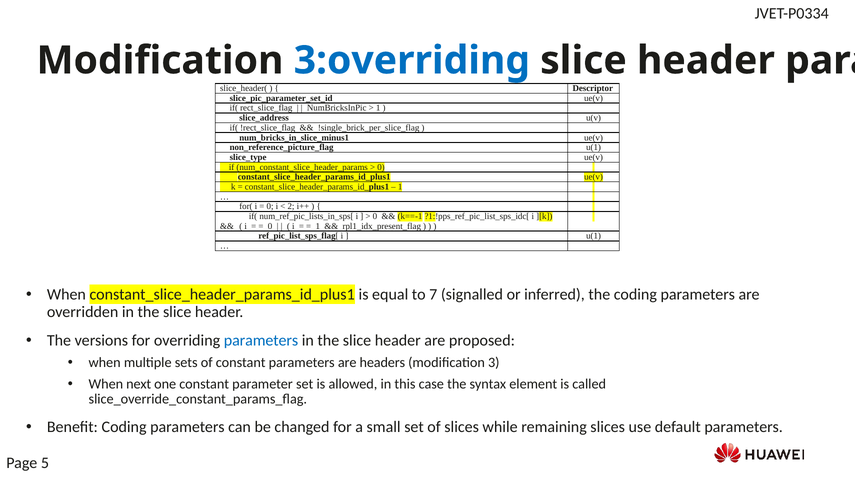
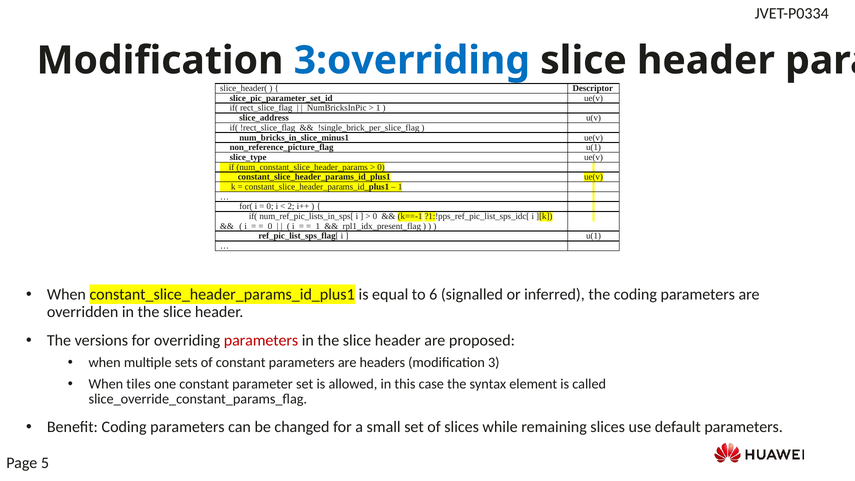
7: 7 -> 6
parameters at (261, 340) colour: blue -> red
next: next -> tiles
